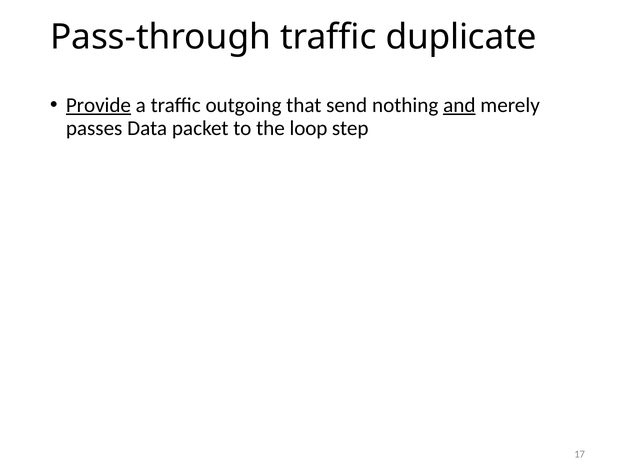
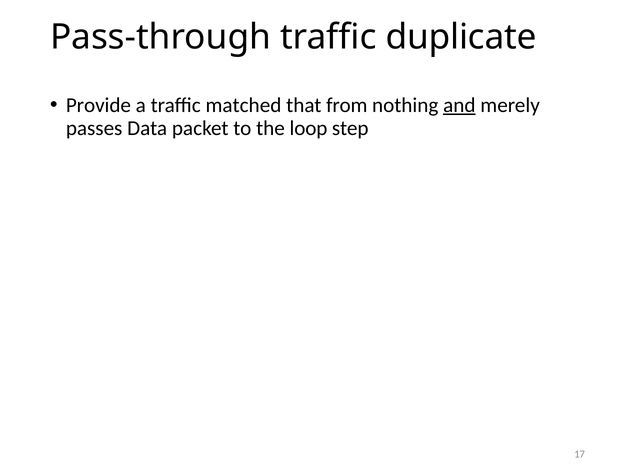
Provide underline: present -> none
outgoing: outgoing -> matched
send: send -> from
